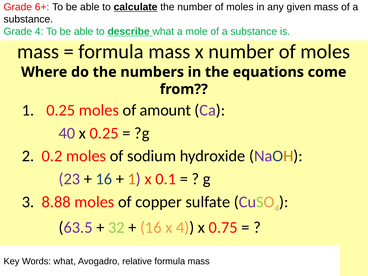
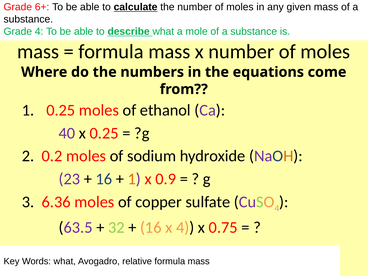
amount: amount -> ethanol
0.1: 0.1 -> 0.9
8.88: 8.88 -> 6.36
